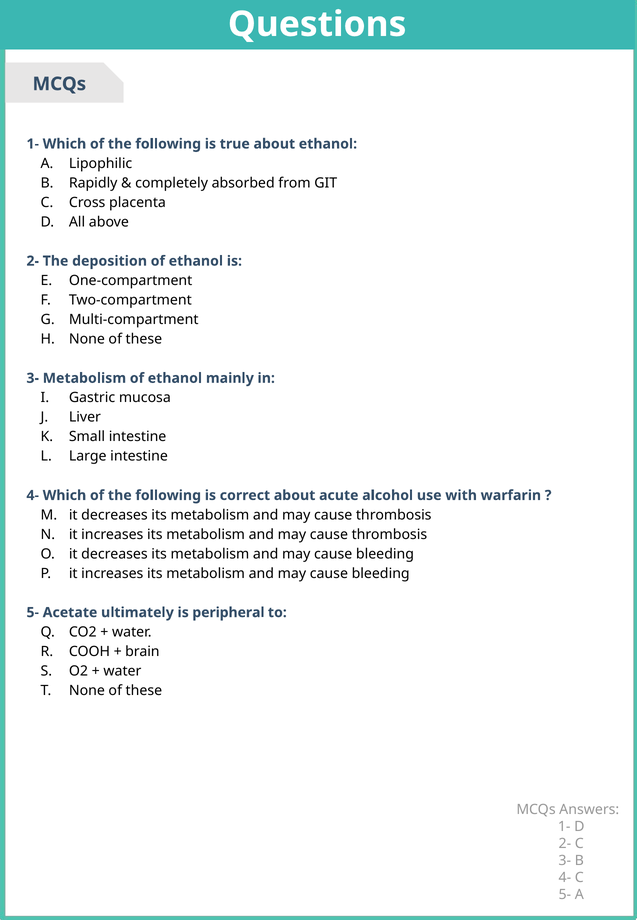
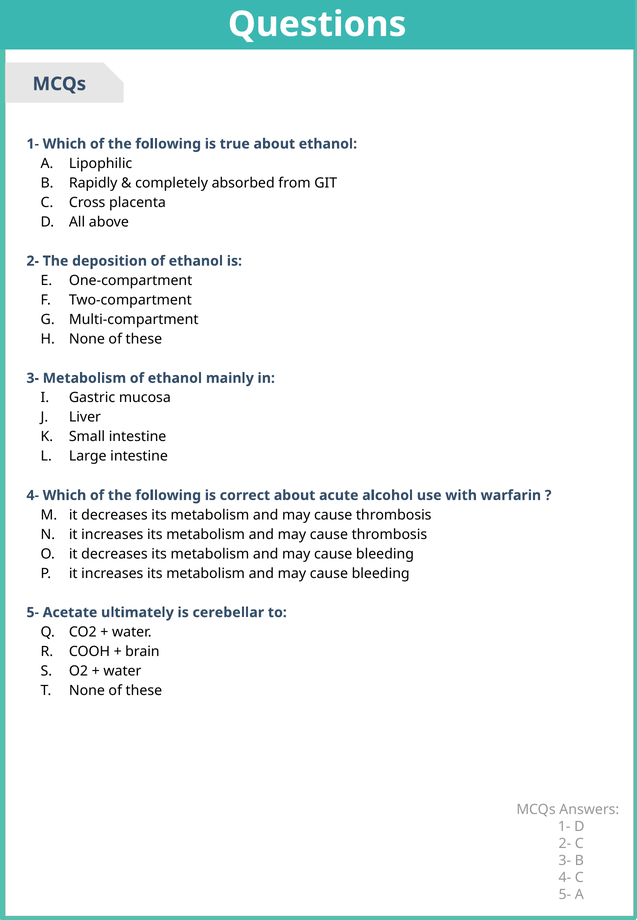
peripheral: peripheral -> cerebellar
